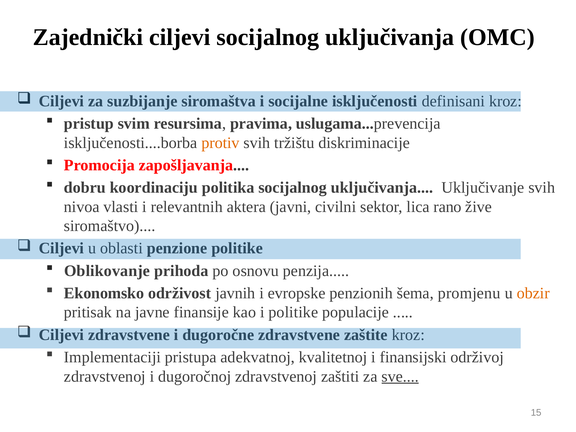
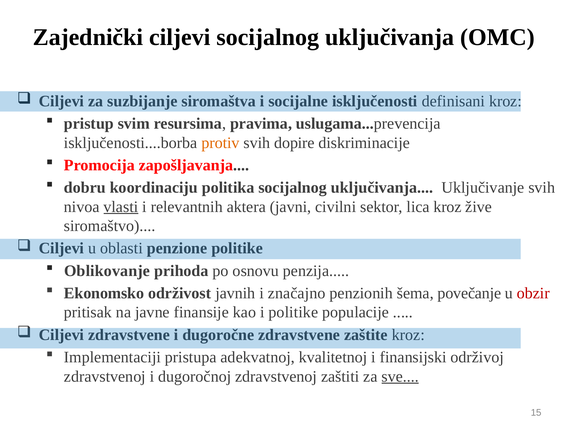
tržištu: tržištu -> dopire
vlasti underline: none -> present
lica rano: rano -> kroz
evropske: evropske -> značajno
promjenu: promjenu -> povečanje
obzir colour: orange -> red
